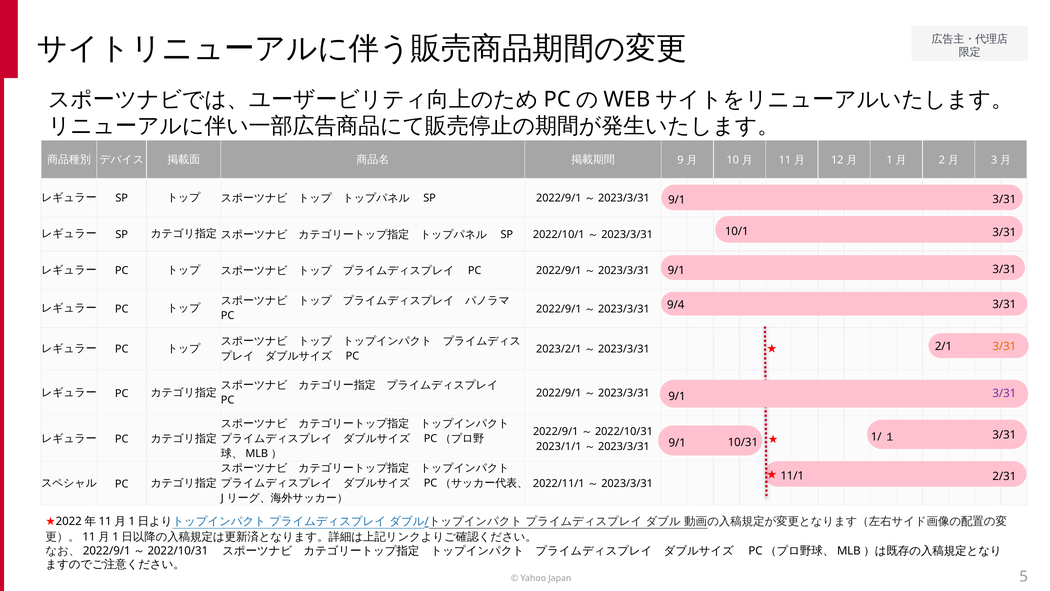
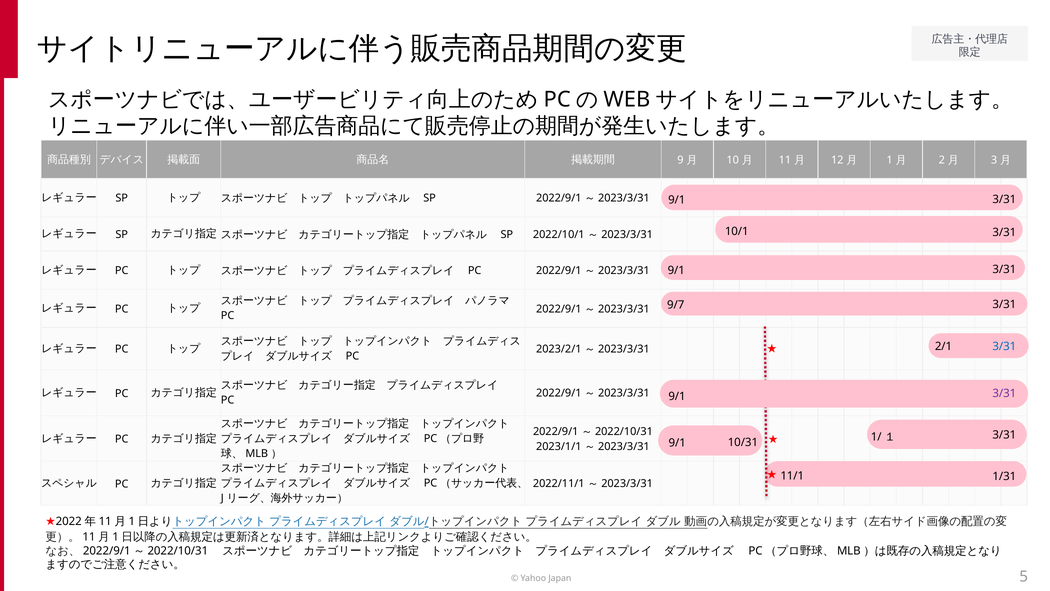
9/4: 9/4 -> 9/7
3/31 at (1004, 346) colour: orange -> blue
2/31: 2/31 -> 1/31
